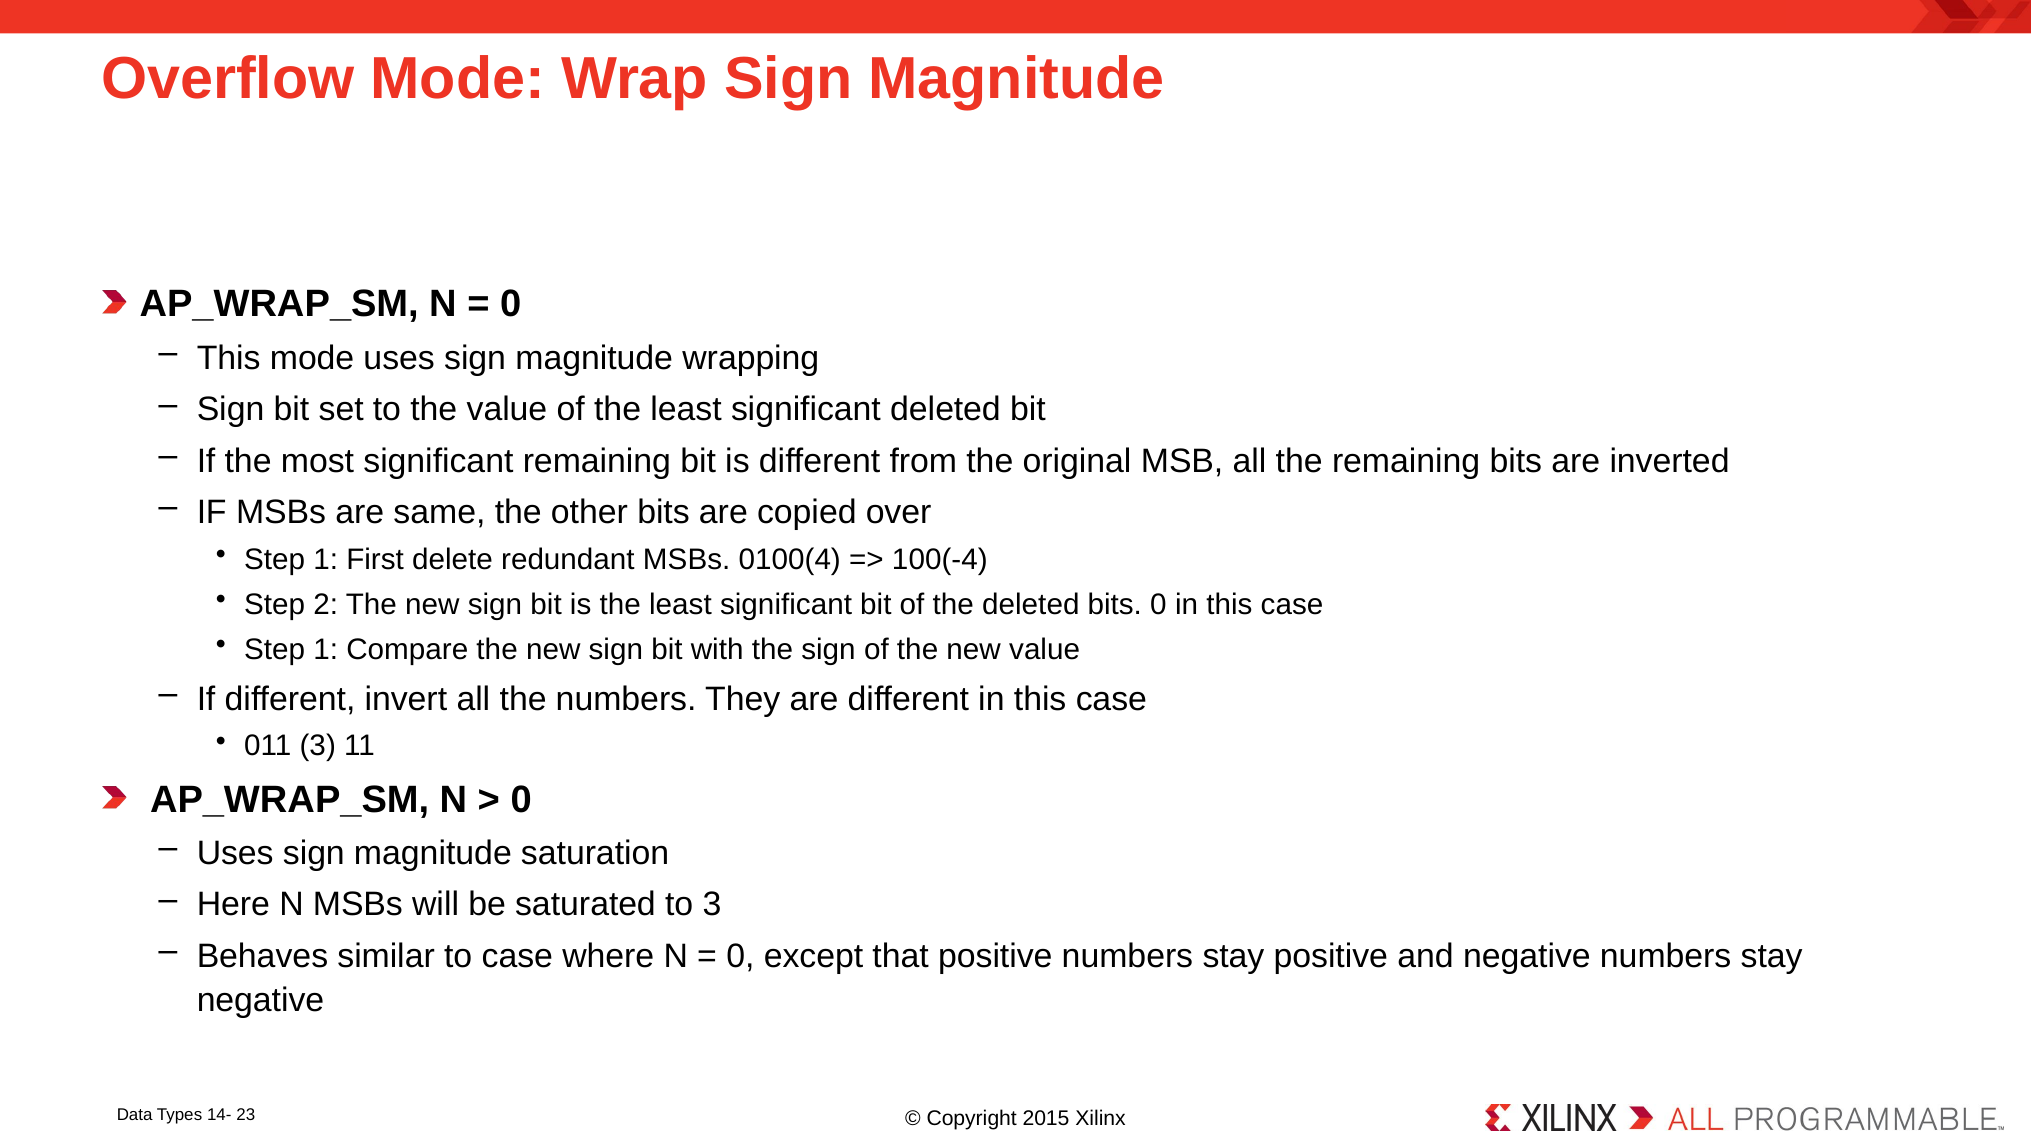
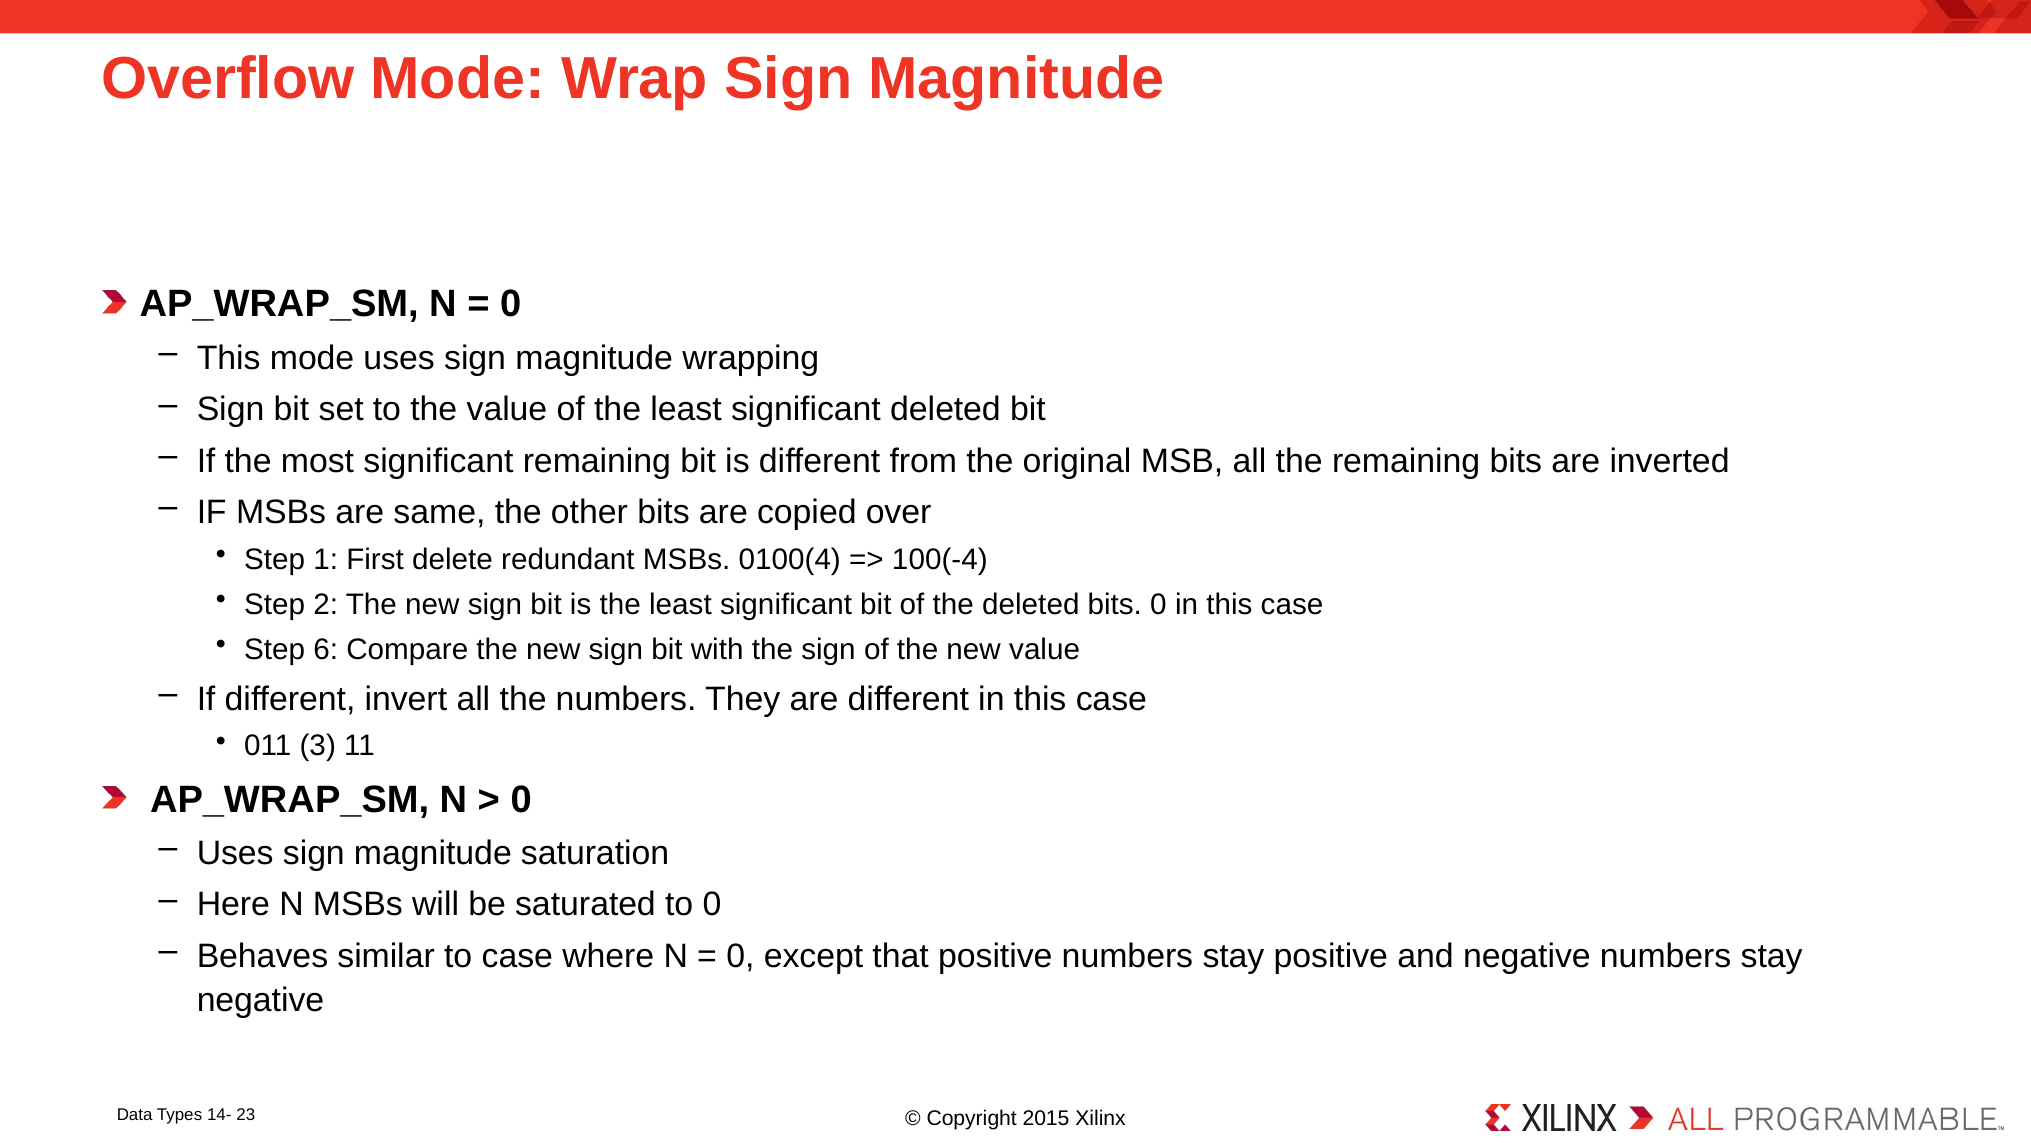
1 at (326, 650): 1 -> 6
to 3: 3 -> 0
